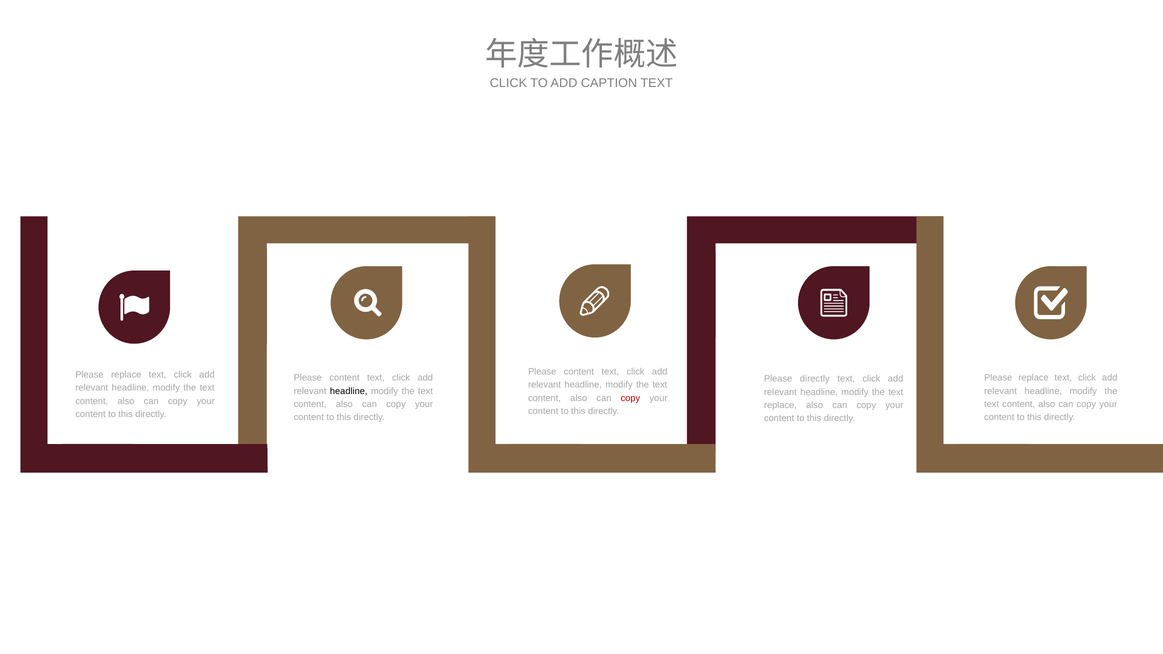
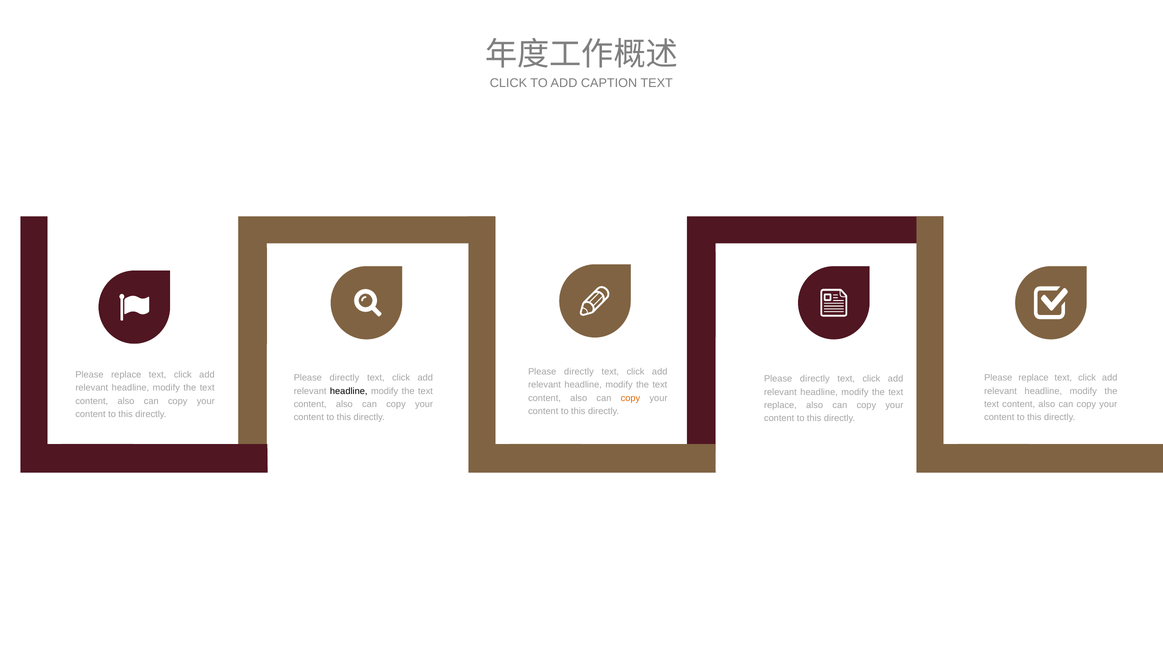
content at (579, 372): content -> directly
content at (345, 378): content -> directly
copy at (630, 398) colour: red -> orange
